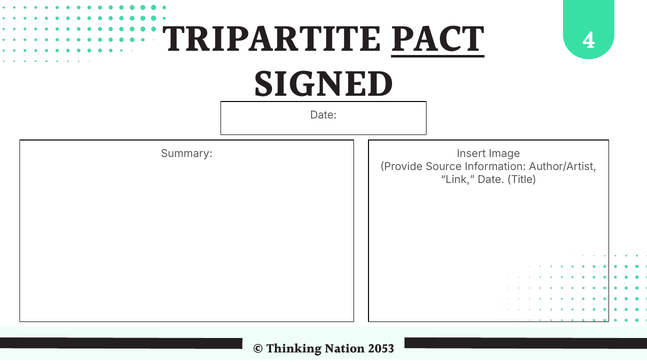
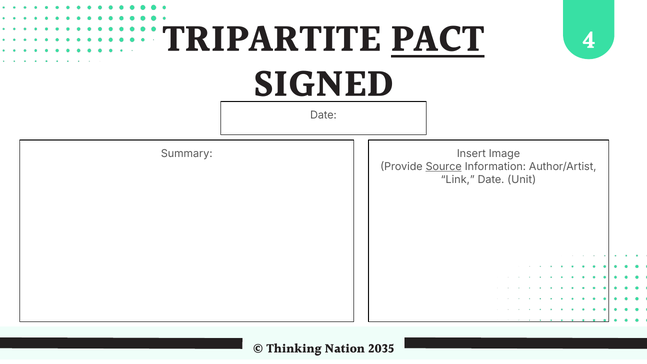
Source underline: none -> present
Title: Title -> Unit
2053: 2053 -> 2035
